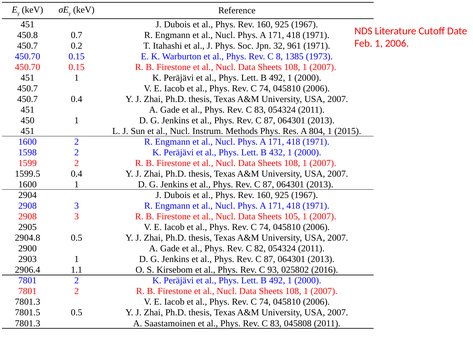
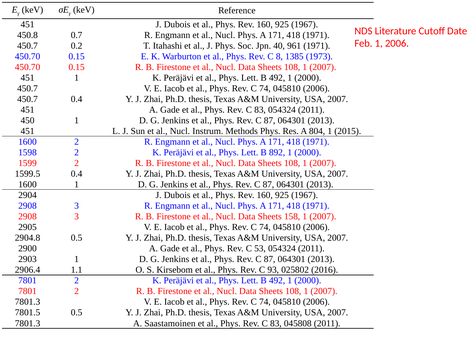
32: 32 -> 40
432: 432 -> 892
105: 105 -> 158
82: 82 -> 53
